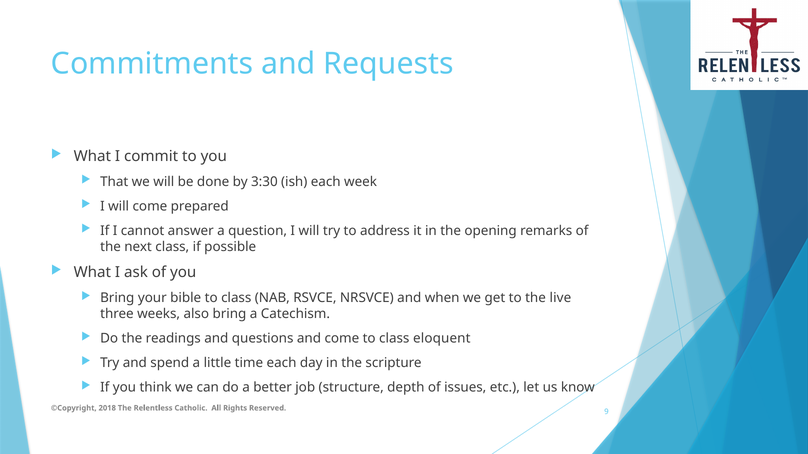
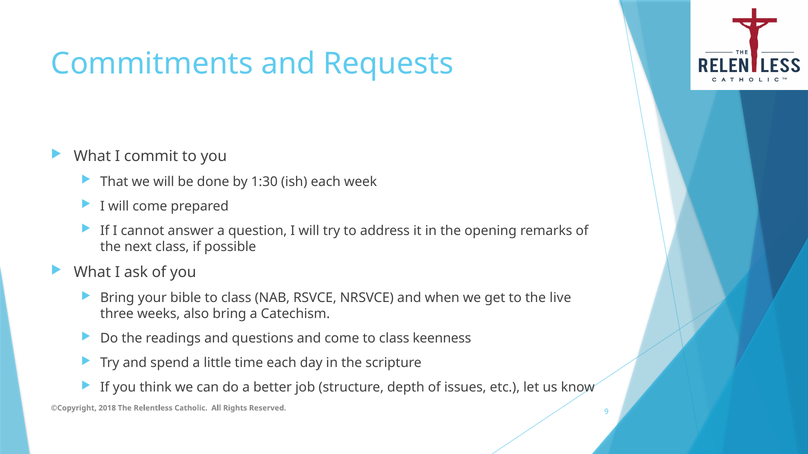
3:30: 3:30 -> 1:30
eloquent: eloquent -> keenness
